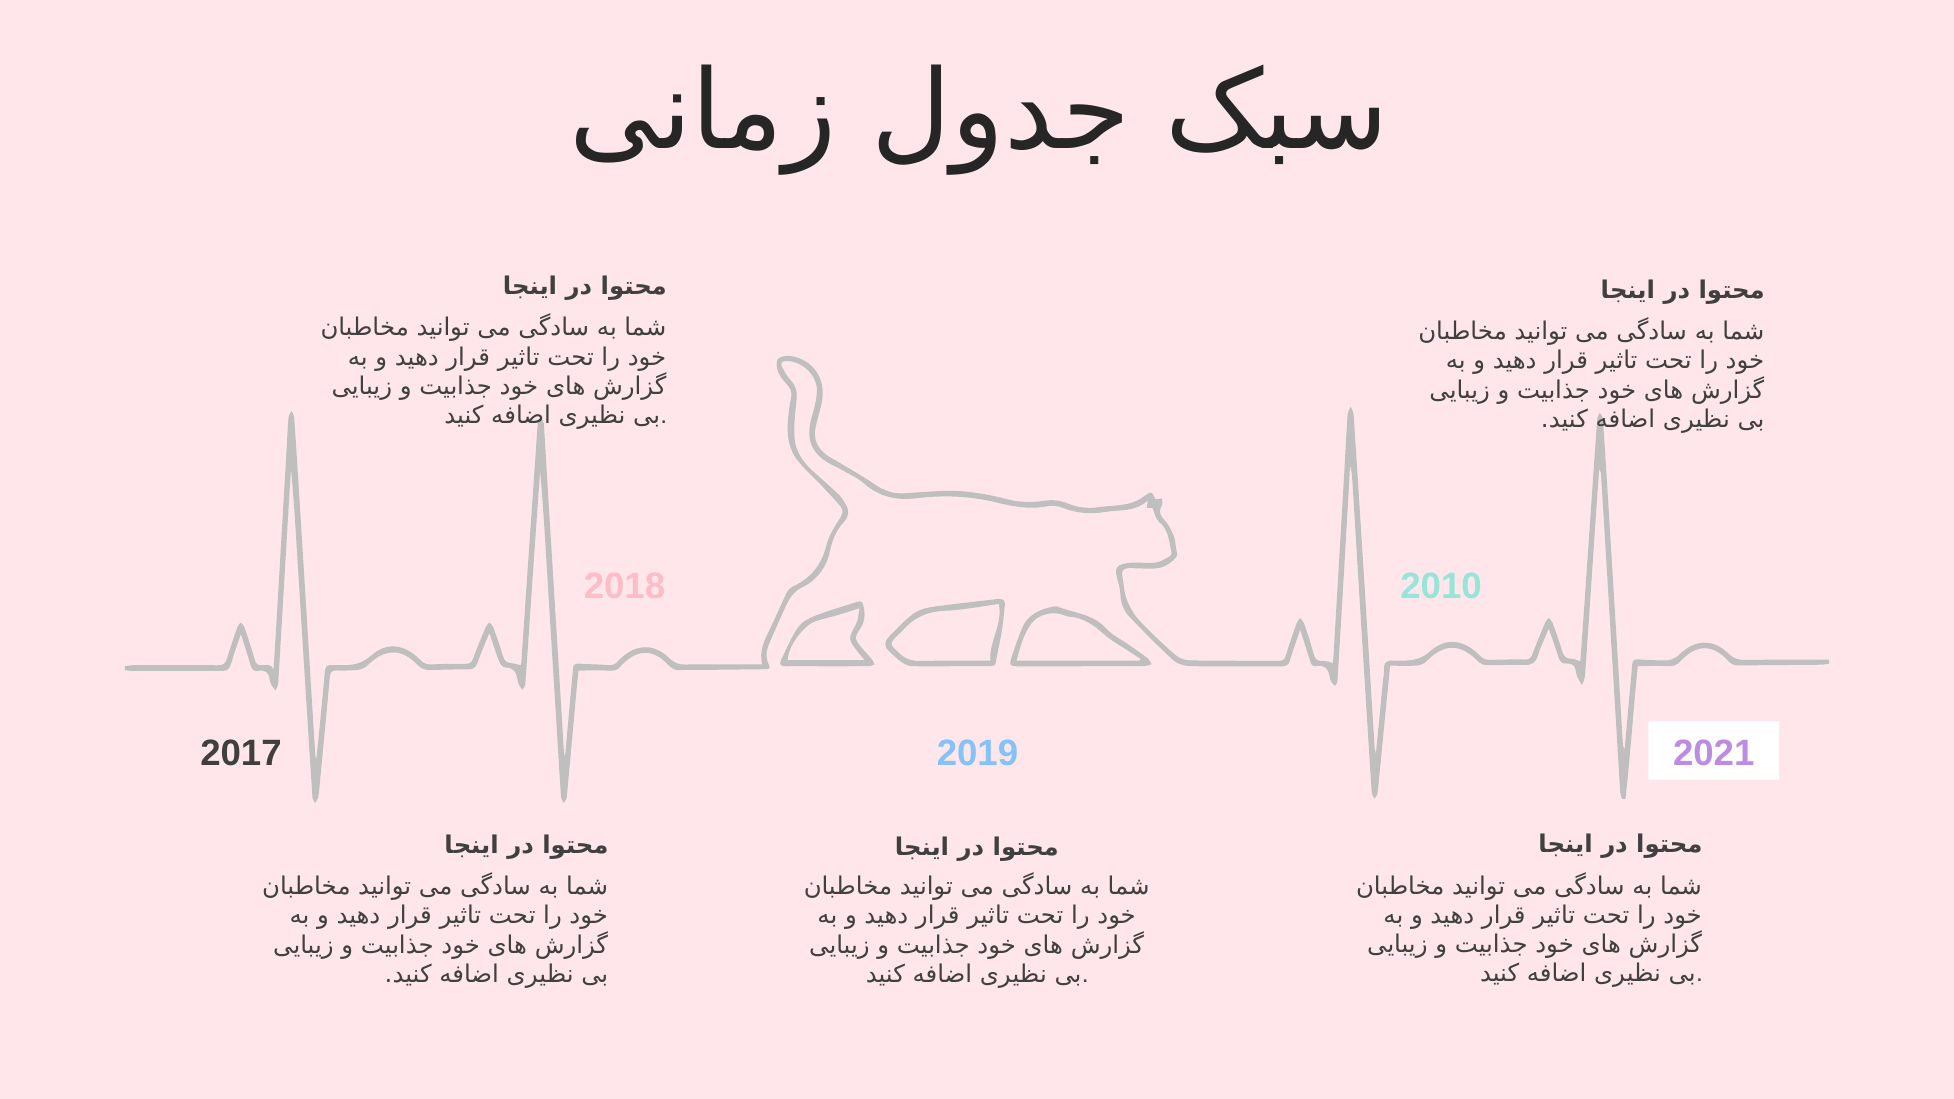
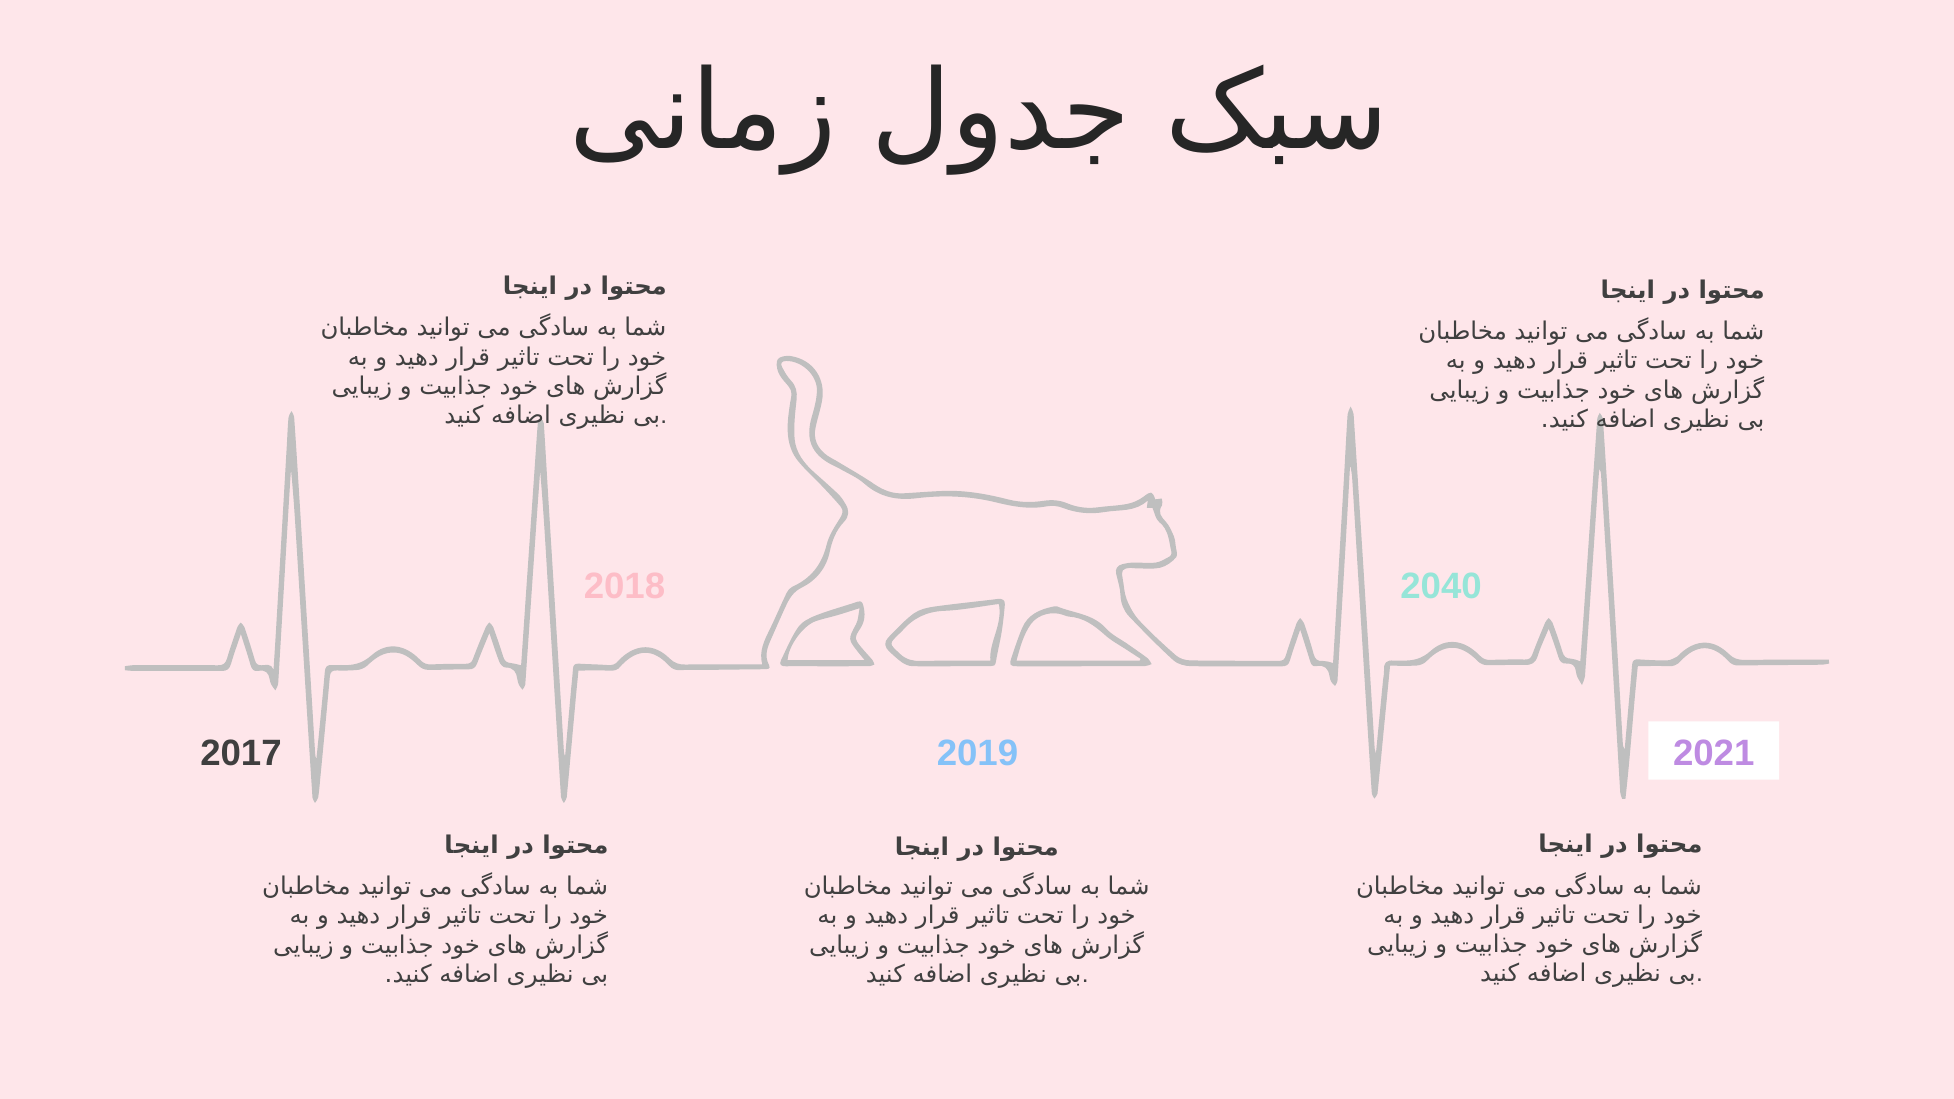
2010: 2010 -> 2040
